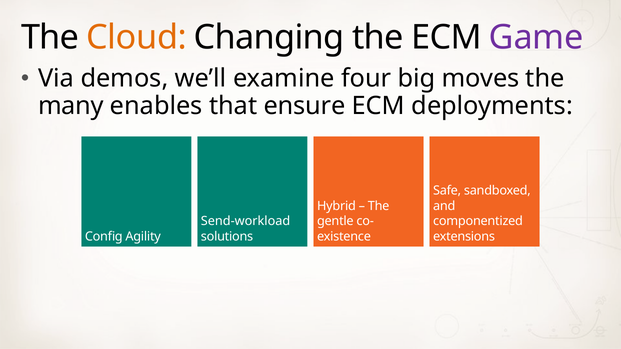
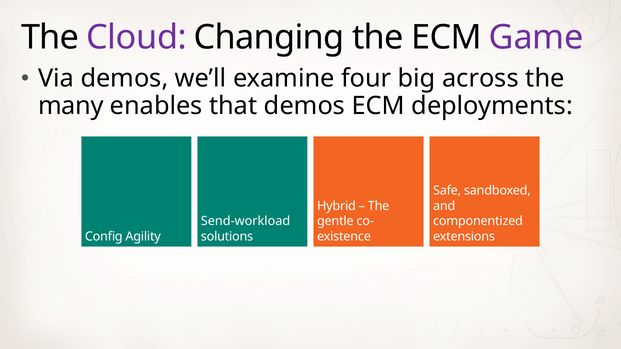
Cloud colour: orange -> purple
moves: moves -> across
that ensure: ensure -> demos
